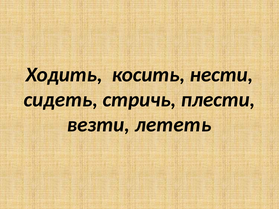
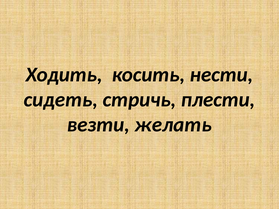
лететь: лететь -> желать
